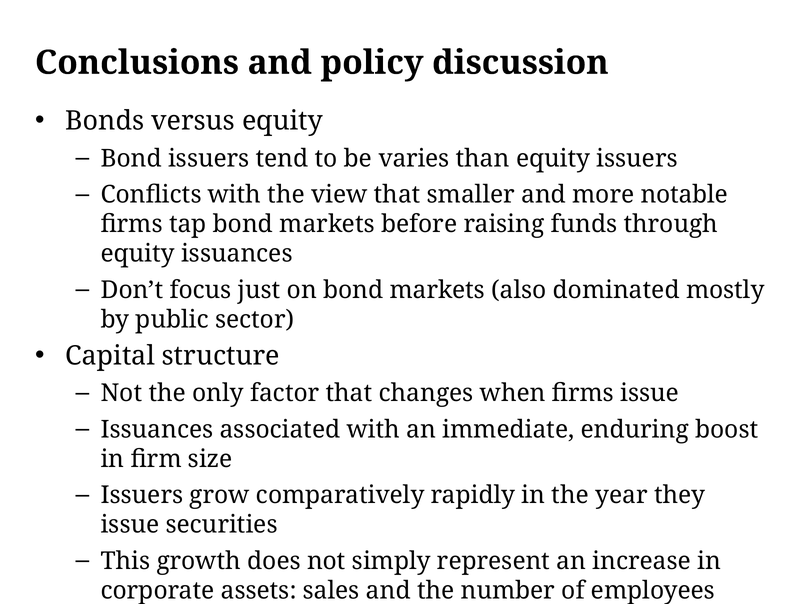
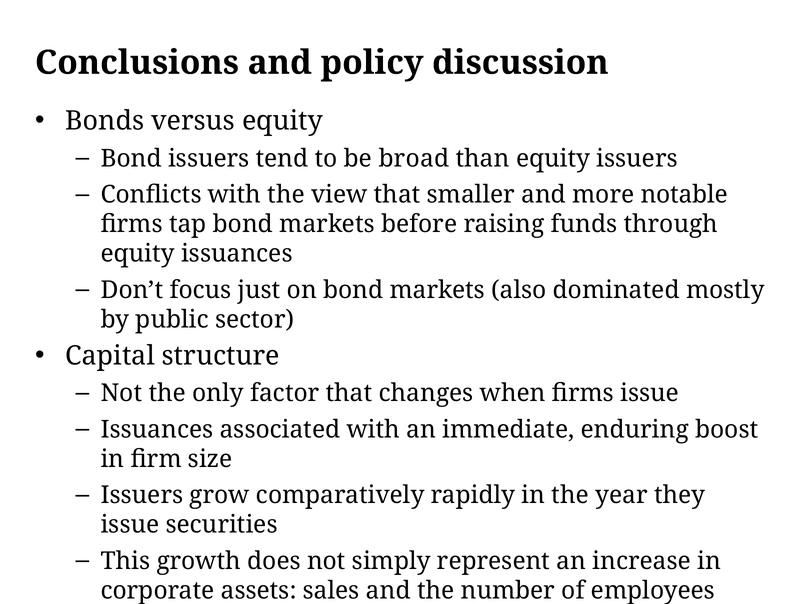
varies: varies -> broad
